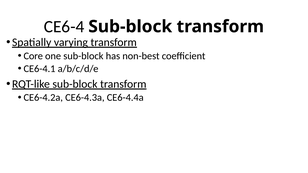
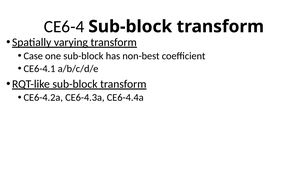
Core: Core -> Case
